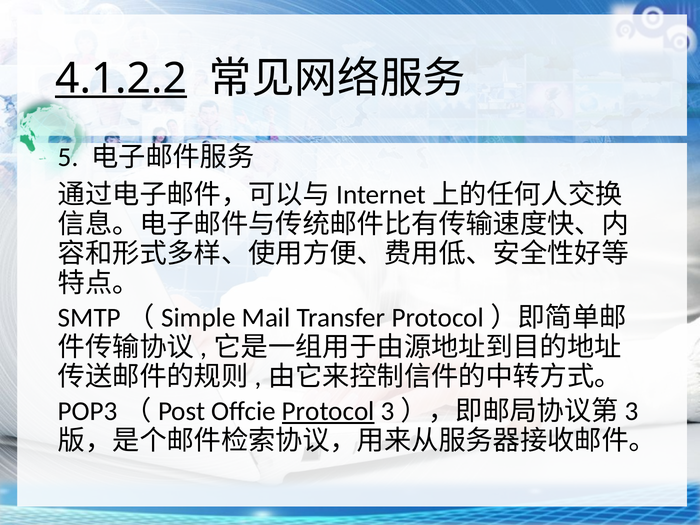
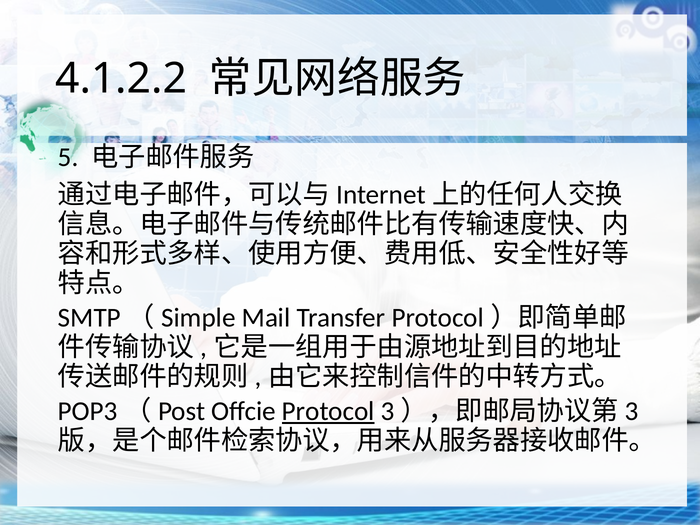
4.1.2.2 underline: present -> none
